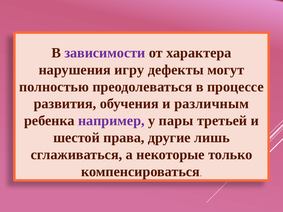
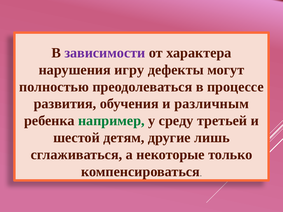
например colour: purple -> green
пары: пары -> среду
права: права -> детям
